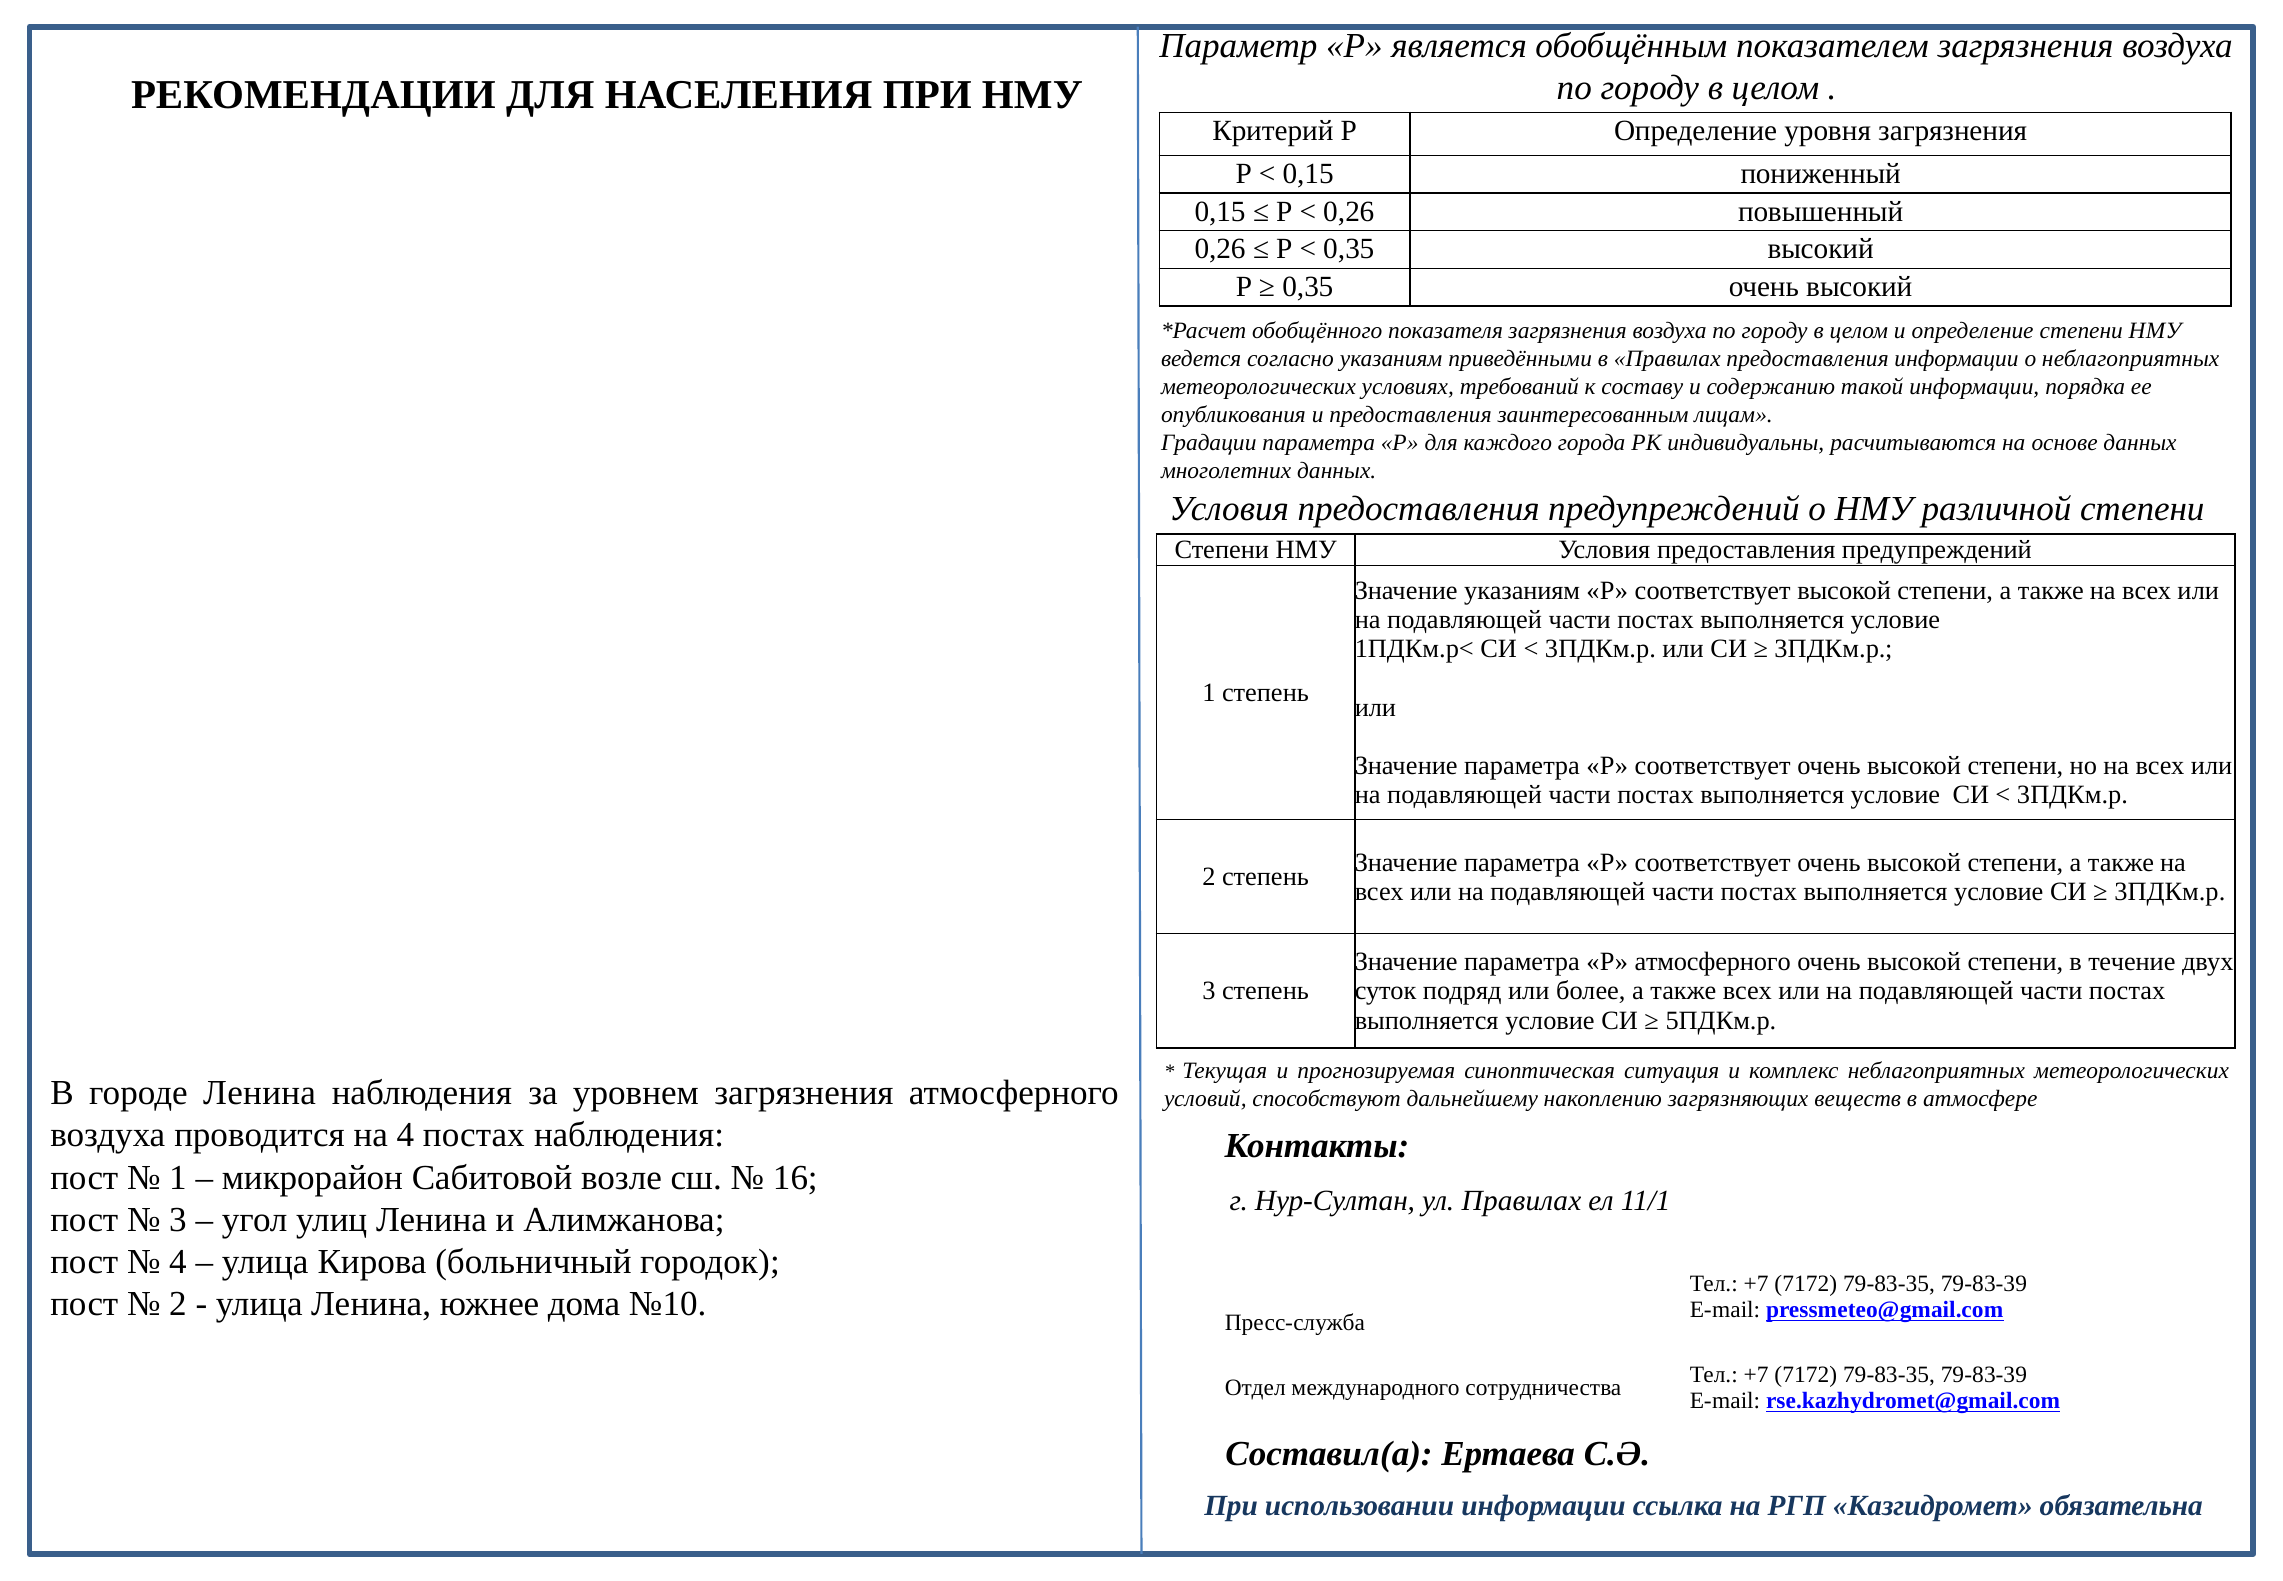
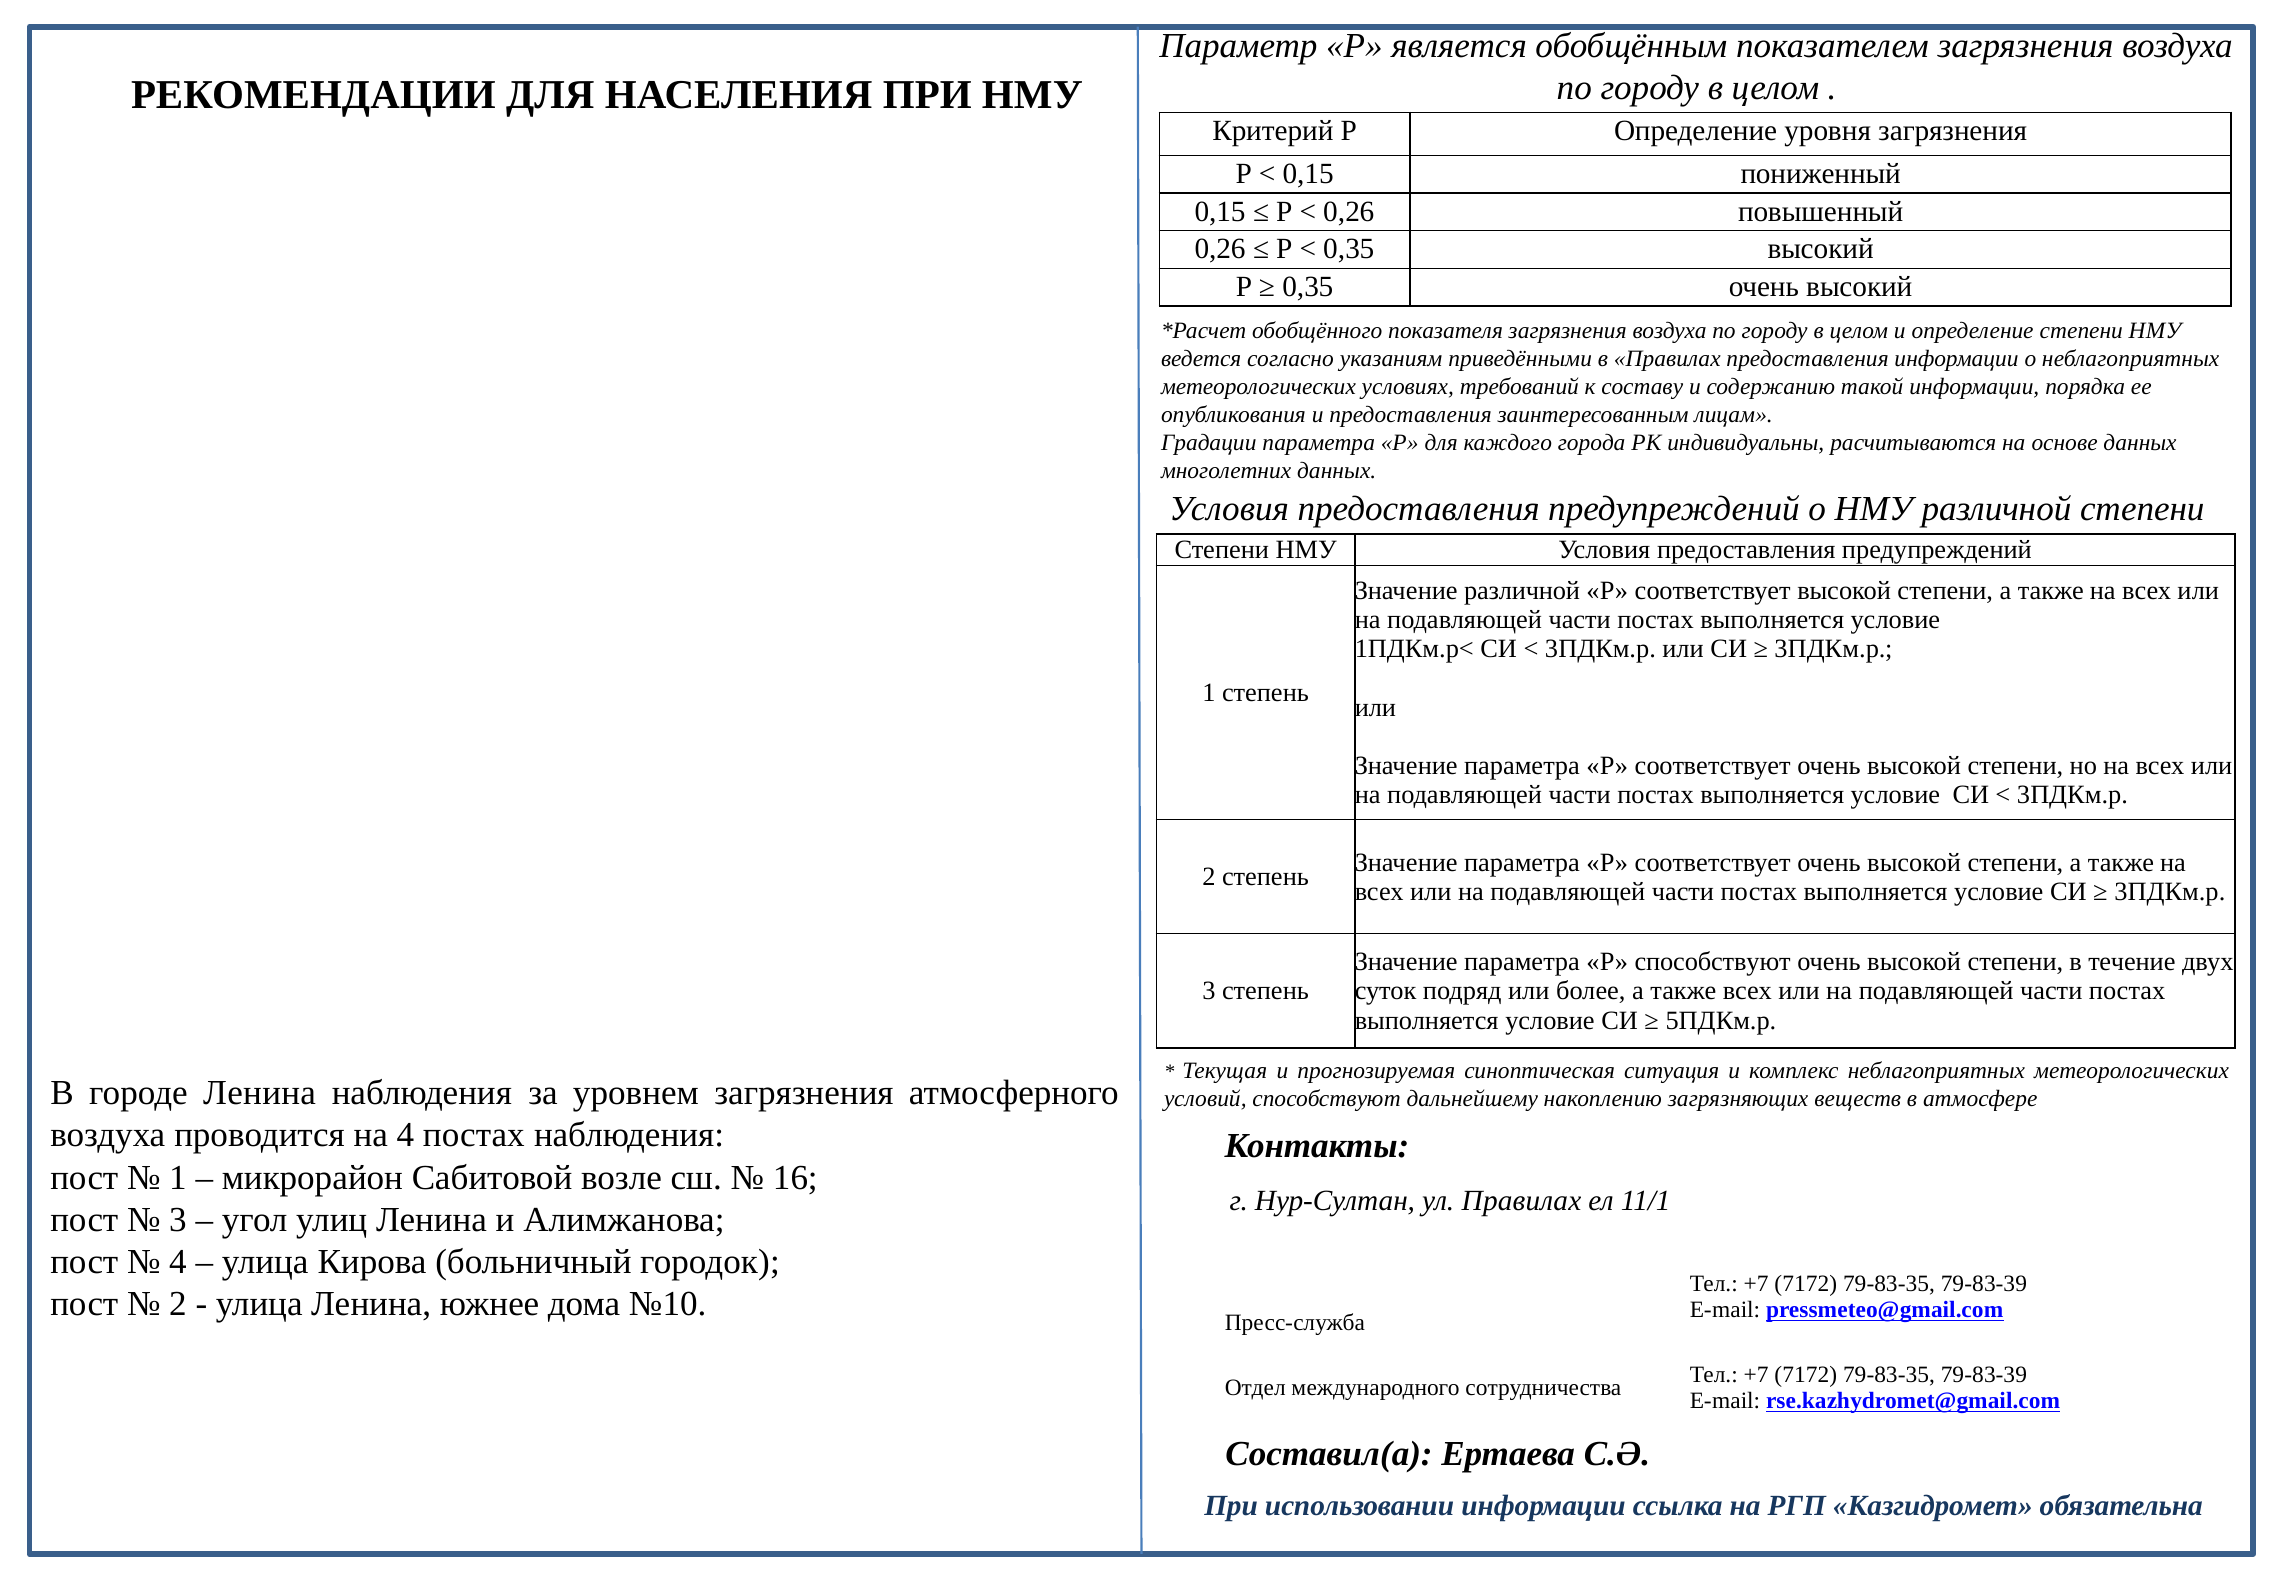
Значение указаниям: указаниям -> различной
Р атмосферного: атмосферного -> способствуют
